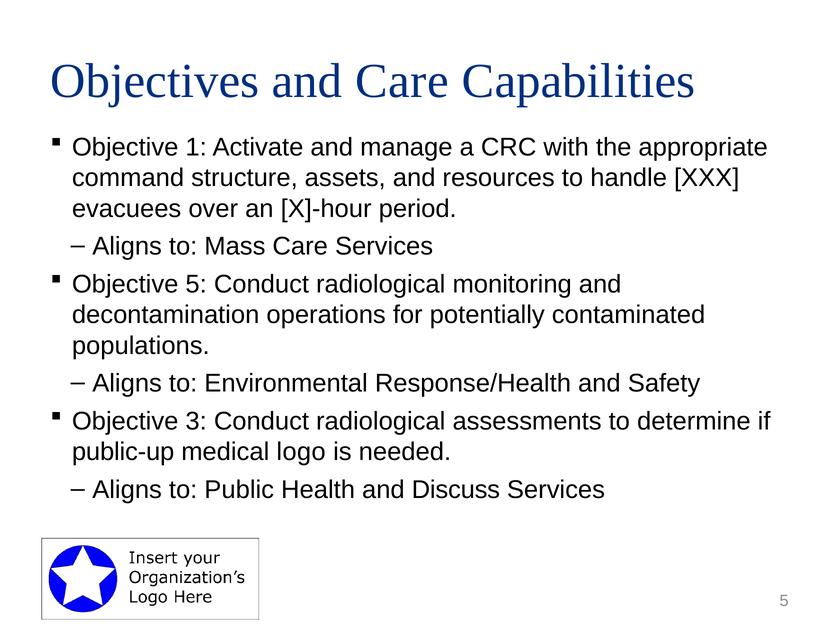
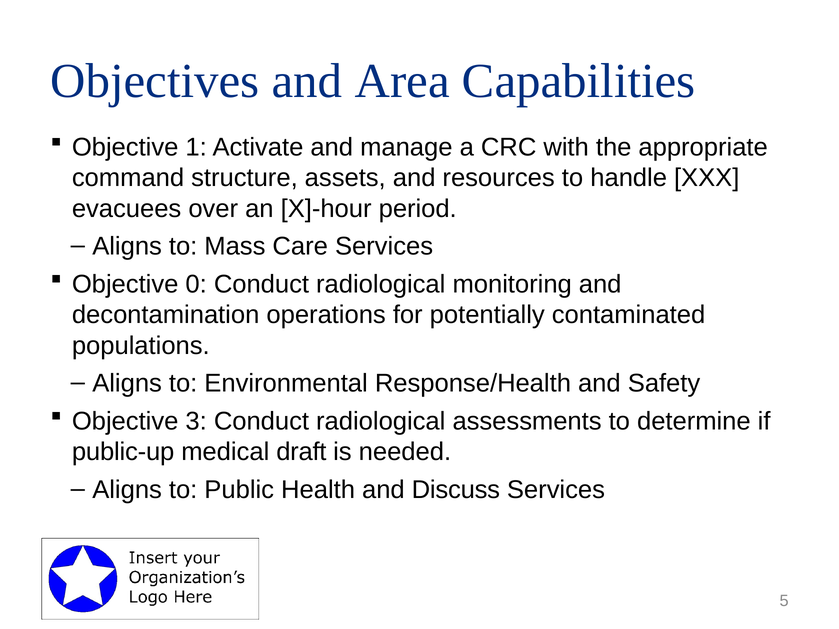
and Care: Care -> Area
Objective 5: 5 -> 0
logo: logo -> draft
